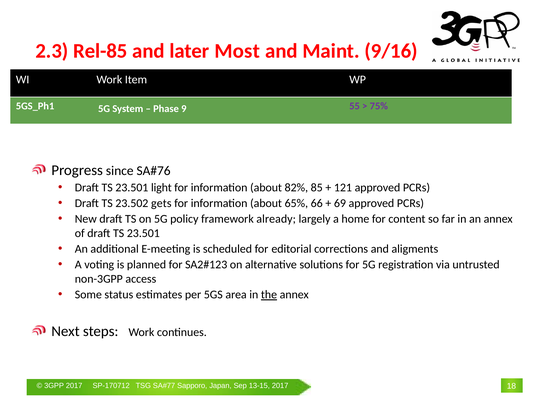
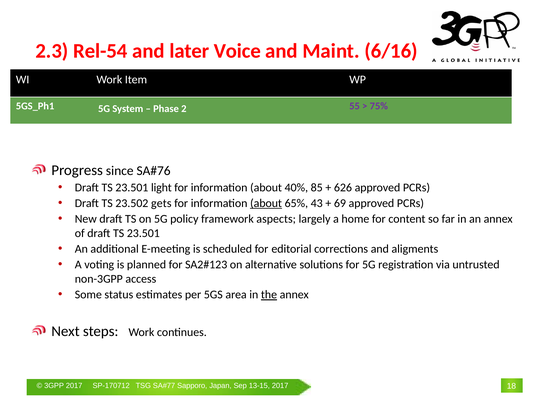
Rel-85: Rel-85 -> Rel-54
Most: Most -> Voice
9/16: 9/16 -> 6/16
9: 9 -> 2
82%: 82% -> 40%
121: 121 -> 626
about at (266, 203) underline: none -> present
66: 66 -> 43
already: already -> aspects
